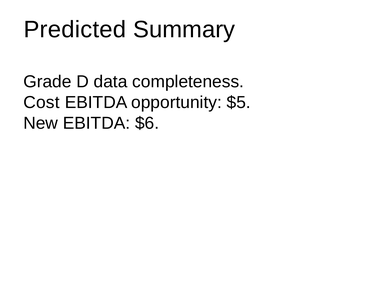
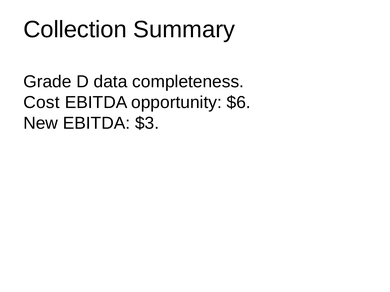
Predicted: Predicted -> Collection
$5: $5 -> $6
$6: $6 -> $3
